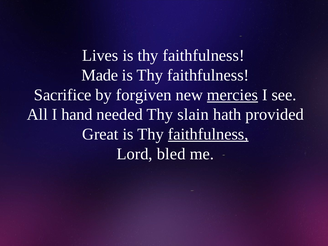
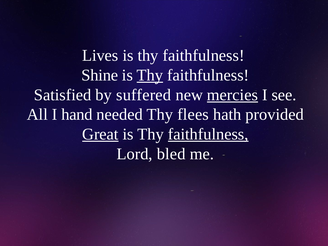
Made: Made -> Shine
Thy at (150, 75) underline: none -> present
Sacrifice: Sacrifice -> Satisfied
forgiven: forgiven -> suffered
slain: slain -> flees
Great underline: none -> present
